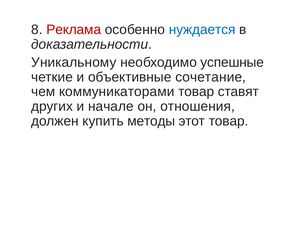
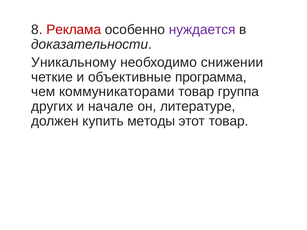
нуждается colour: blue -> purple
успешные: успешные -> снижении
сочетание: сочетание -> программа
ставят: ставят -> группа
отношения: отношения -> литературе
